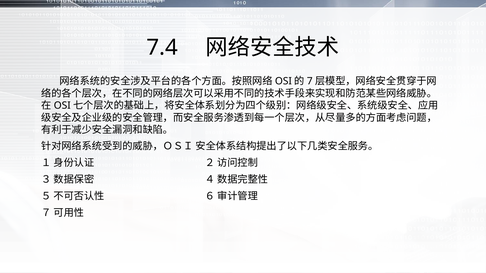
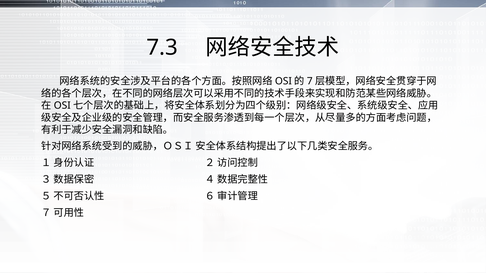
7.4: 7.4 -> 7.3
